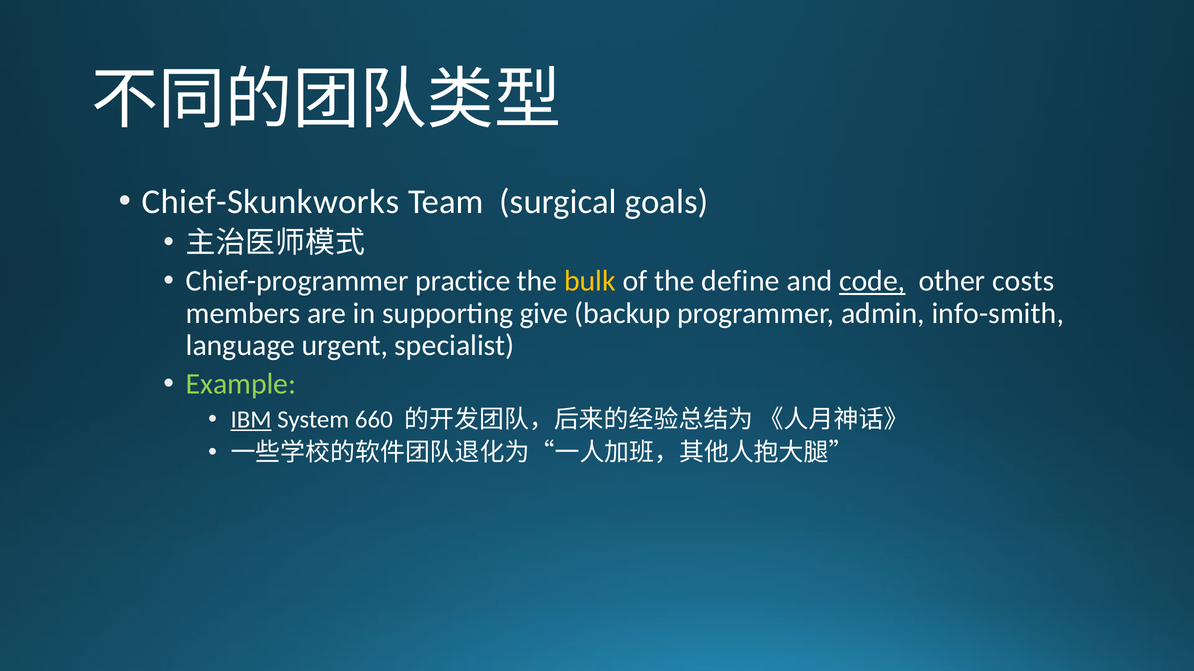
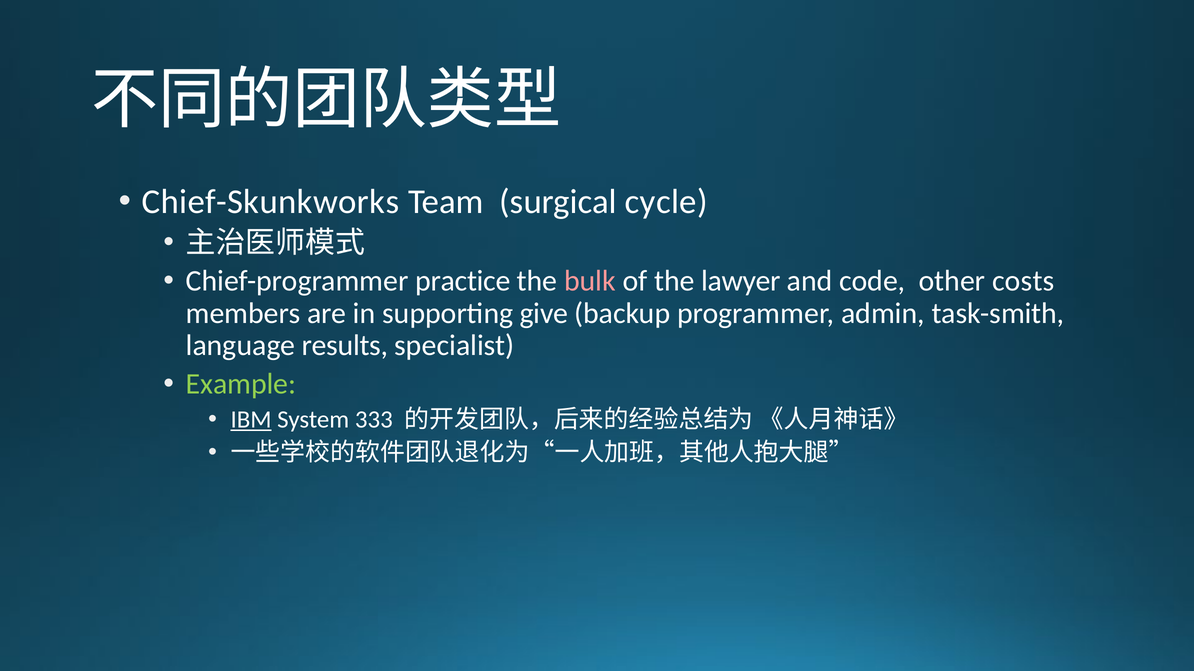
goals: goals -> cycle
bulk colour: yellow -> pink
define: define -> lawyer
code underline: present -> none
info-smith: info-smith -> task-smith
urgent: urgent -> results
660: 660 -> 333
